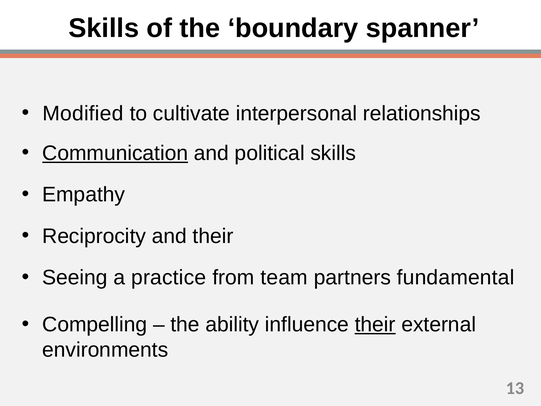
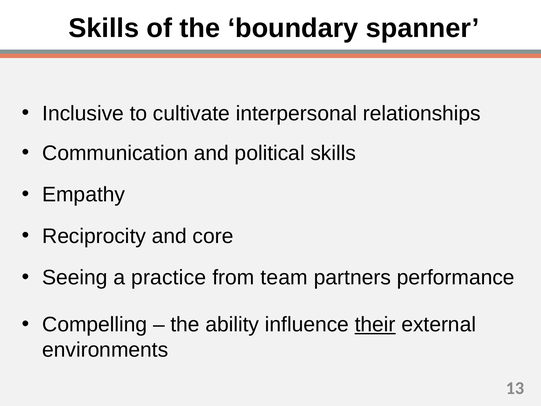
Modified: Modified -> Inclusive
Communication underline: present -> none
and their: their -> core
fundamental: fundamental -> performance
